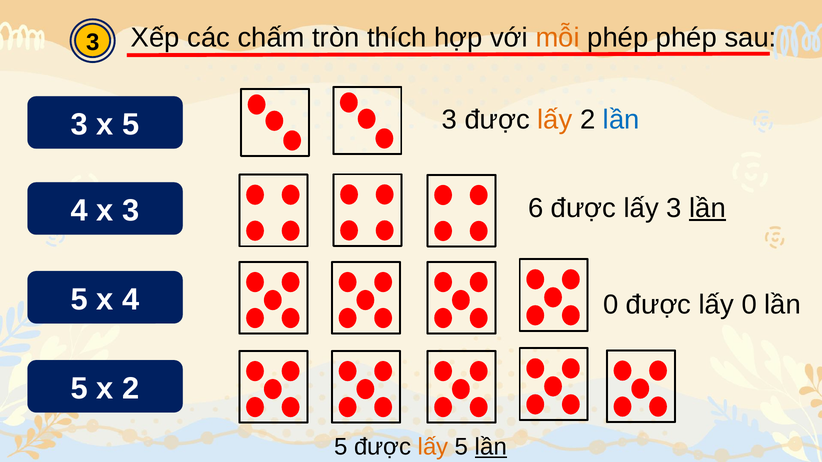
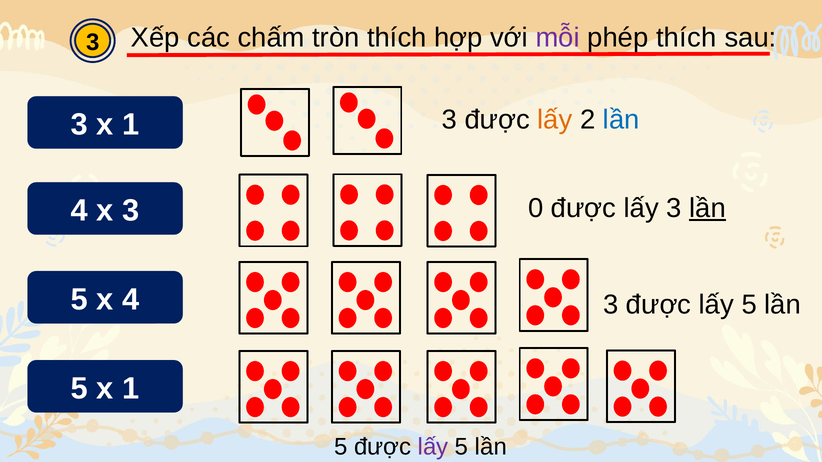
mỗi colour: orange -> purple
phép phép: phép -> thích
3 x 5: 5 -> 1
6: 6 -> 0
4 0: 0 -> 3
0 at (749, 305): 0 -> 5
5 x 2: 2 -> 1
lấy at (433, 447) colour: orange -> purple
lần at (491, 447) underline: present -> none
